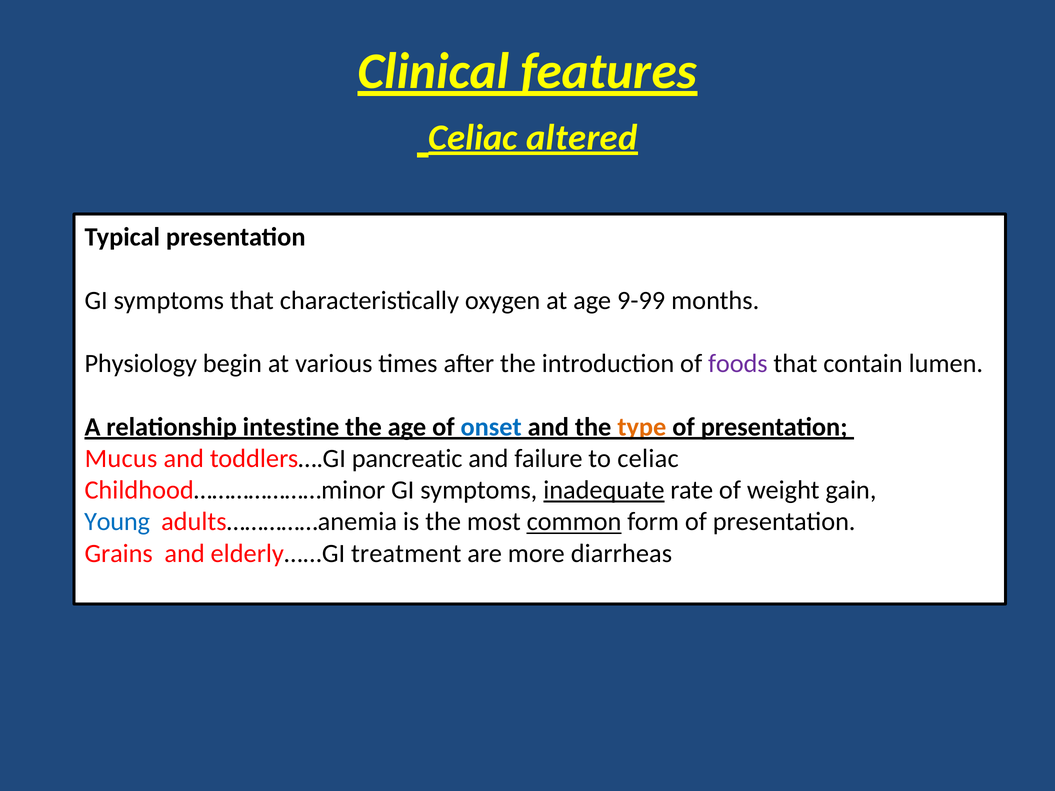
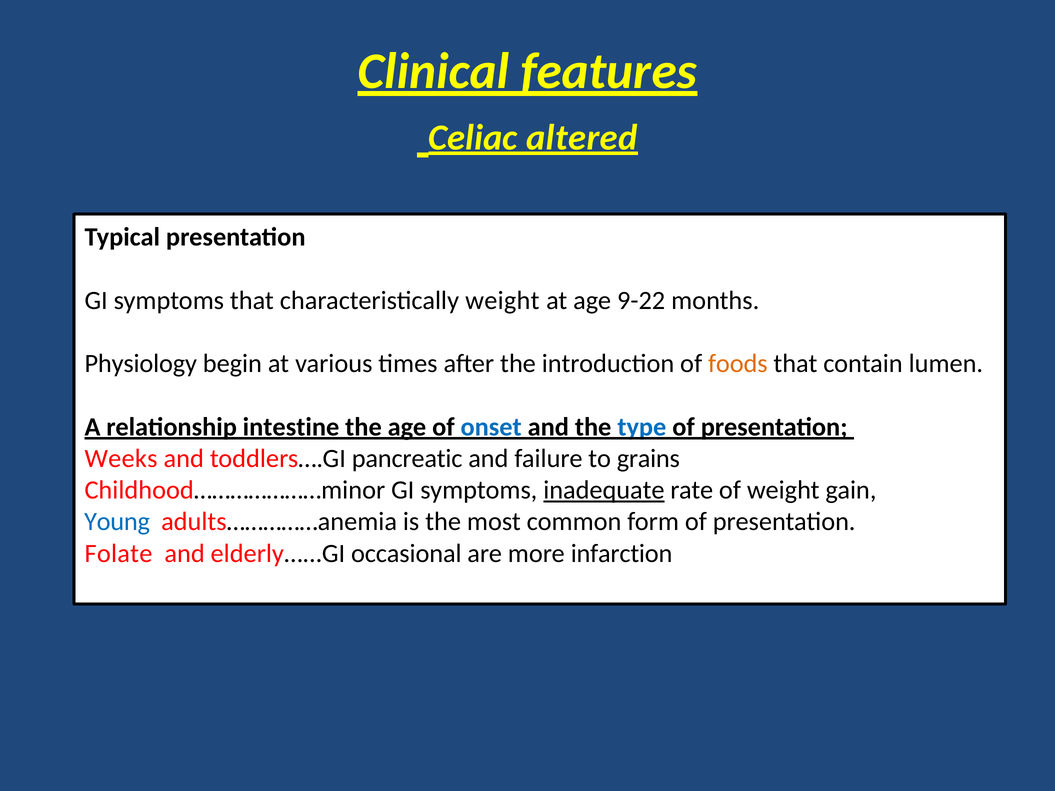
characteristically oxygen: oxygen -> weight
9-99: 9-99 -> 9-22
foods colour: purple -> orange
type colour: orange -> blue
Mucus: Mucus -> Weeks
to celiac: celiac -> grains
common underline: present -> none
Grains: Grains -> Folate
treatment: treatment -> occasional
diarrheas: diarrheas -> infarction
